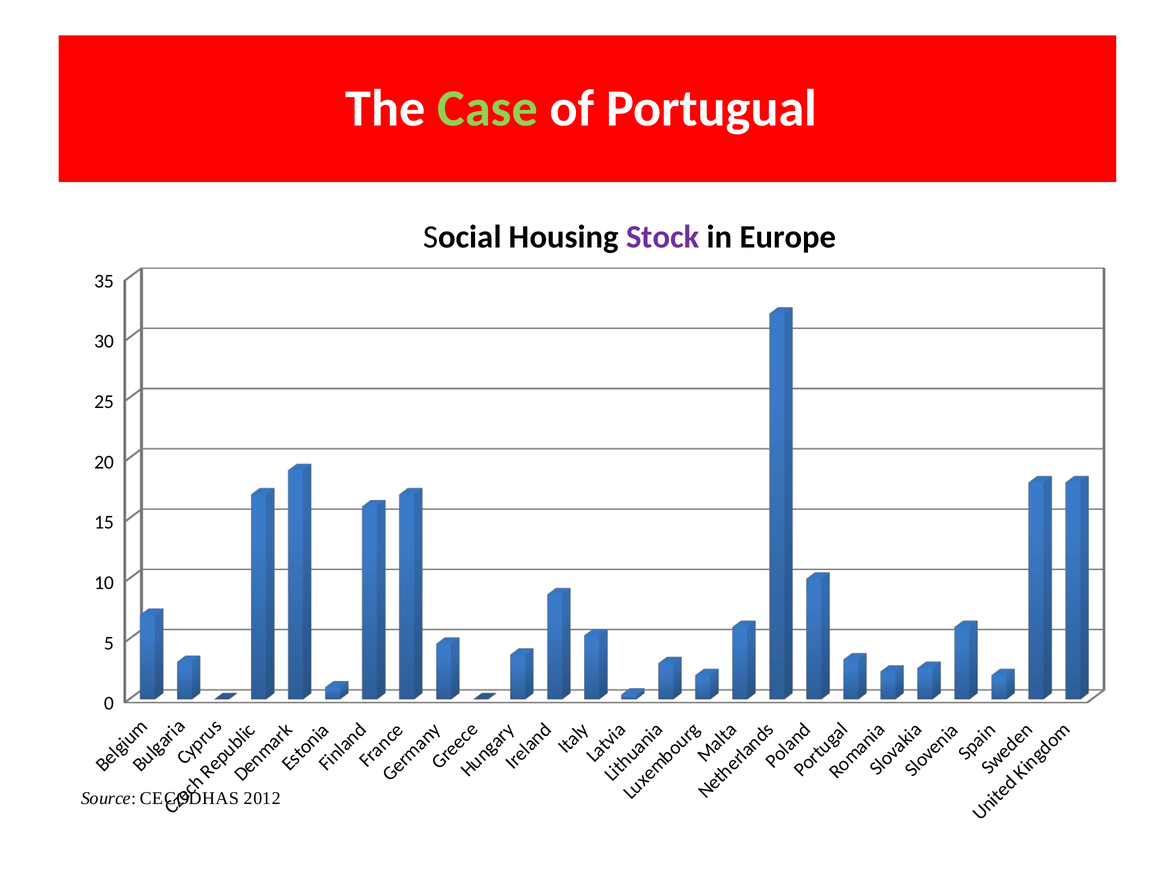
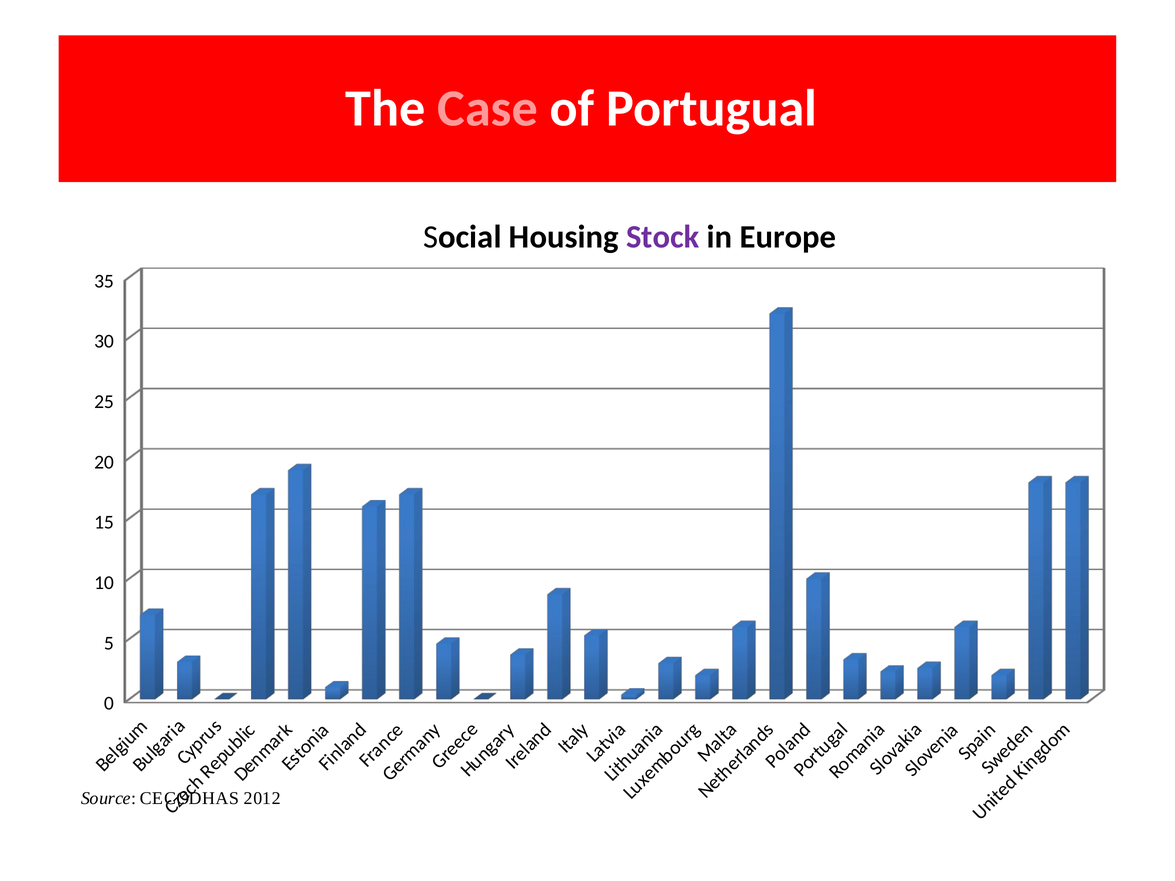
Case colour: light green -> pink
